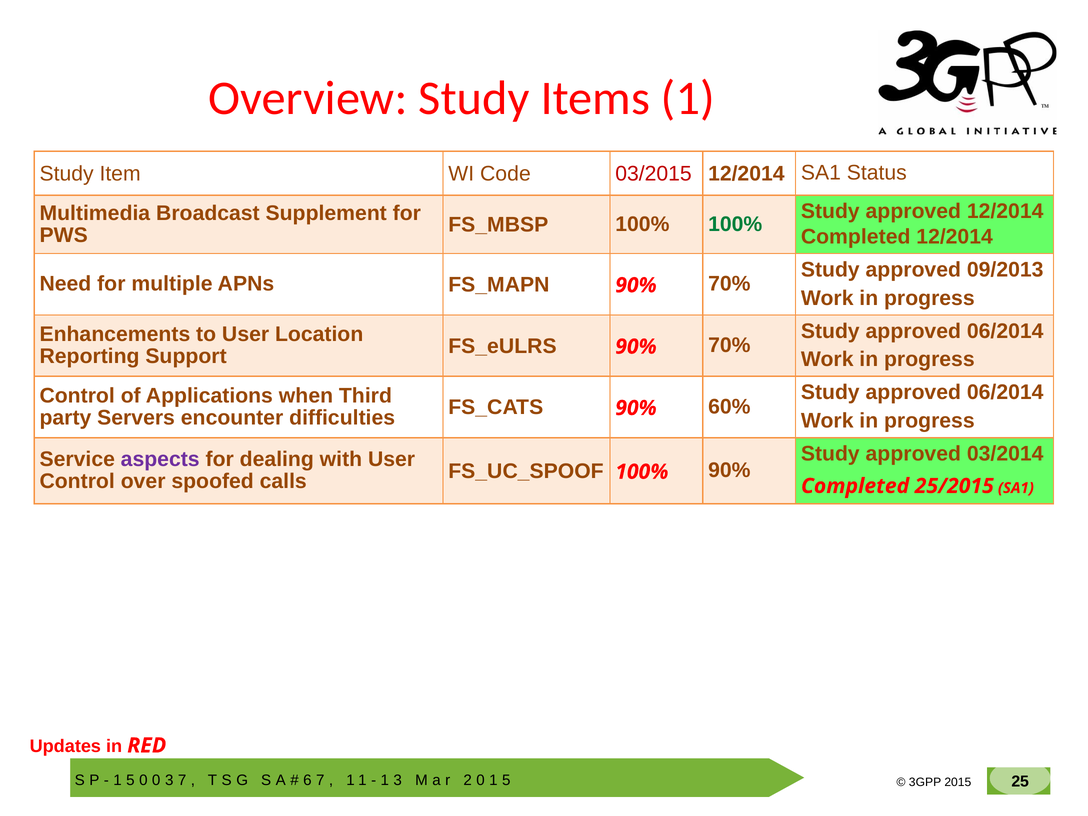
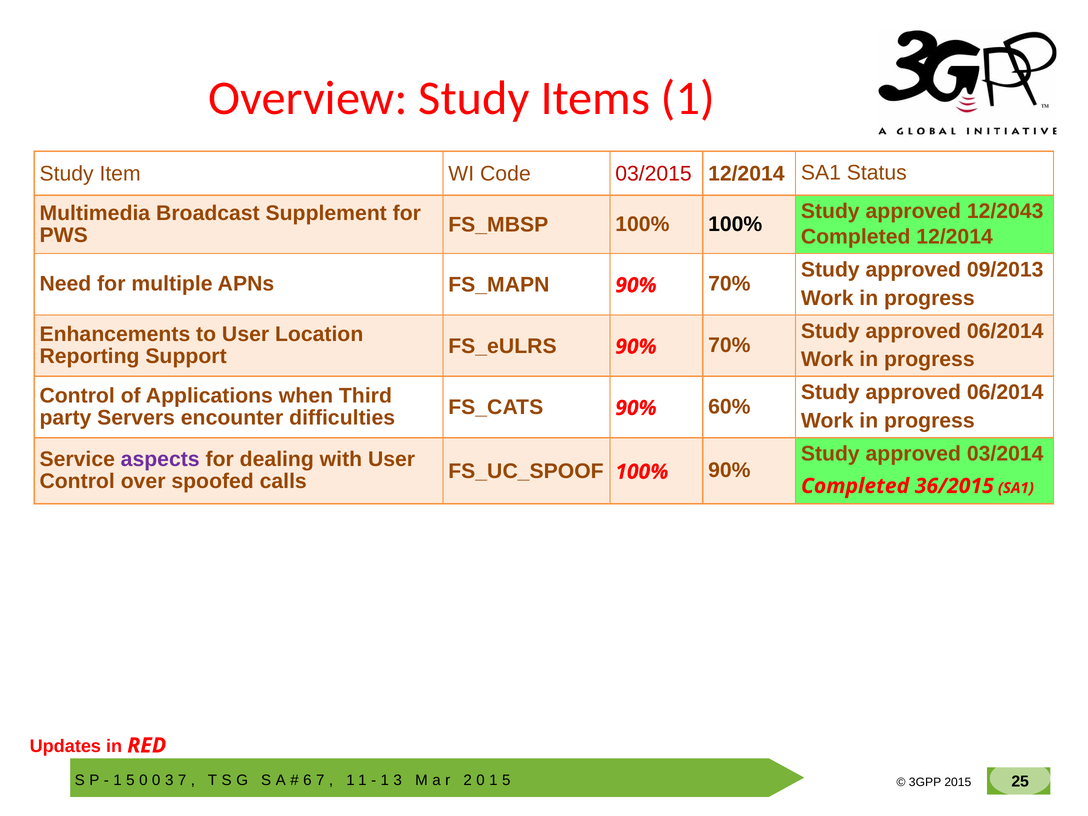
approved 12/2014: 12/2014 -> 12/2043
100% at (735, 224) colour: green -> black
25/2015: 25/2015 -> 36/2015
